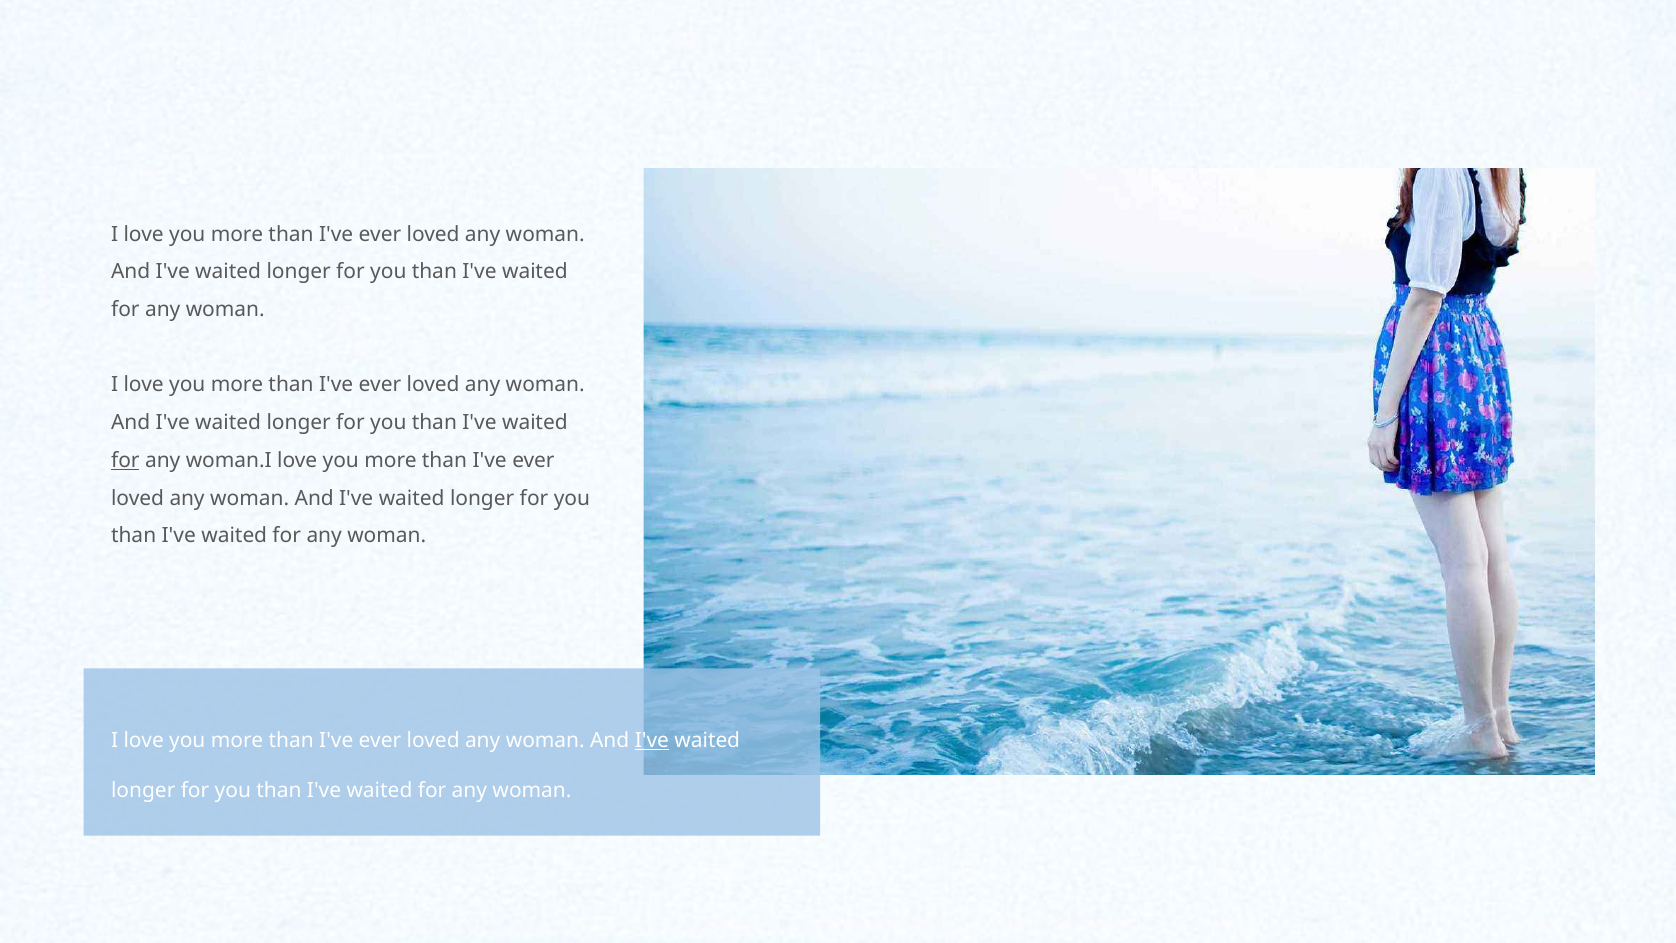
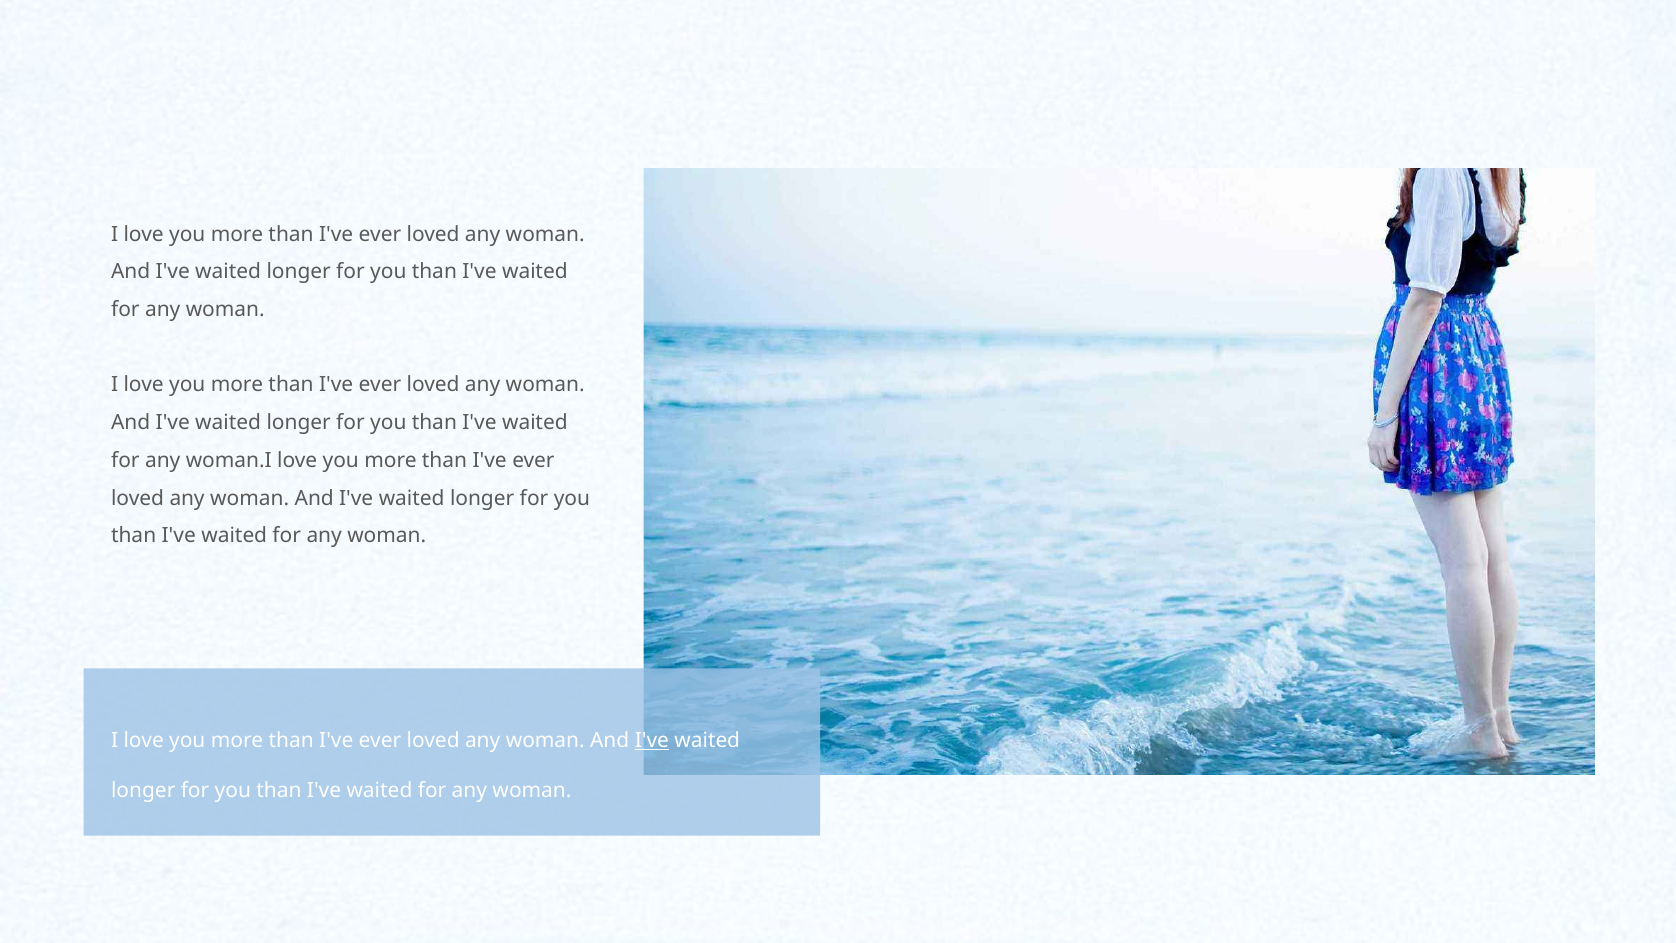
for at (125, 460) underline: present -> none
